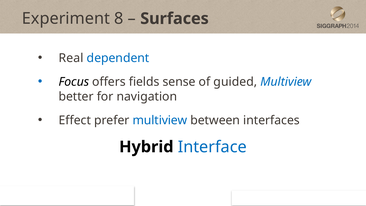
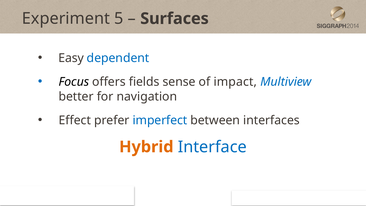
8: 8 -> 5
Real: Real -> Easy
guided: guided -> impact
prefer multiview: multiview -> imperfect
Hybrid colour: black -> orange
